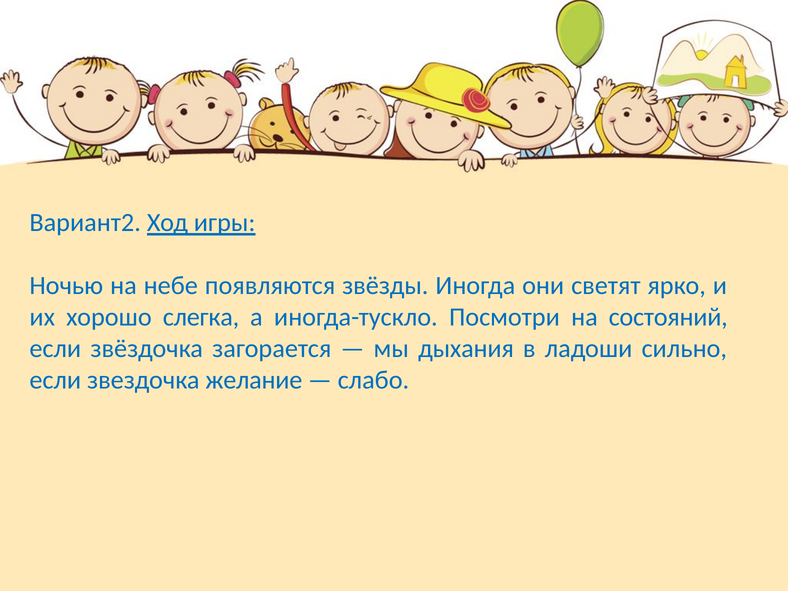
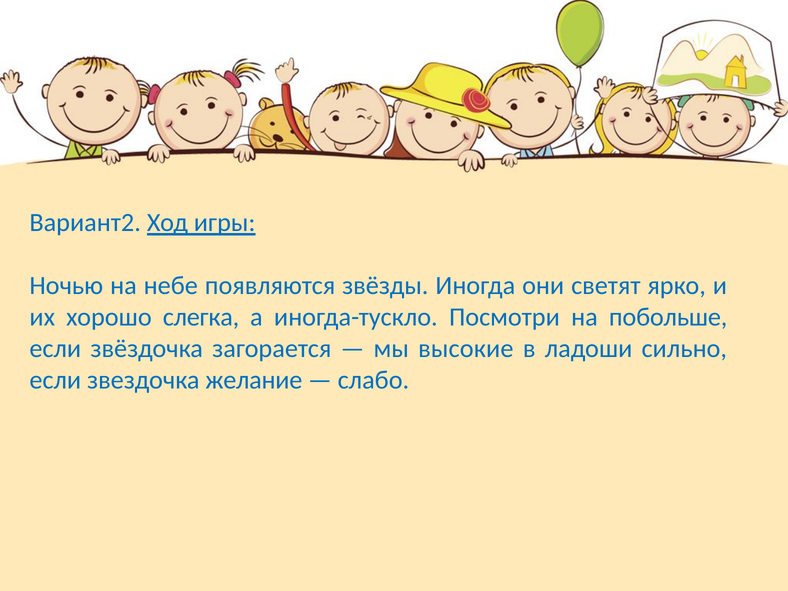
состояний: состояний -> побольше
дыхания: дыхания -> высокие
